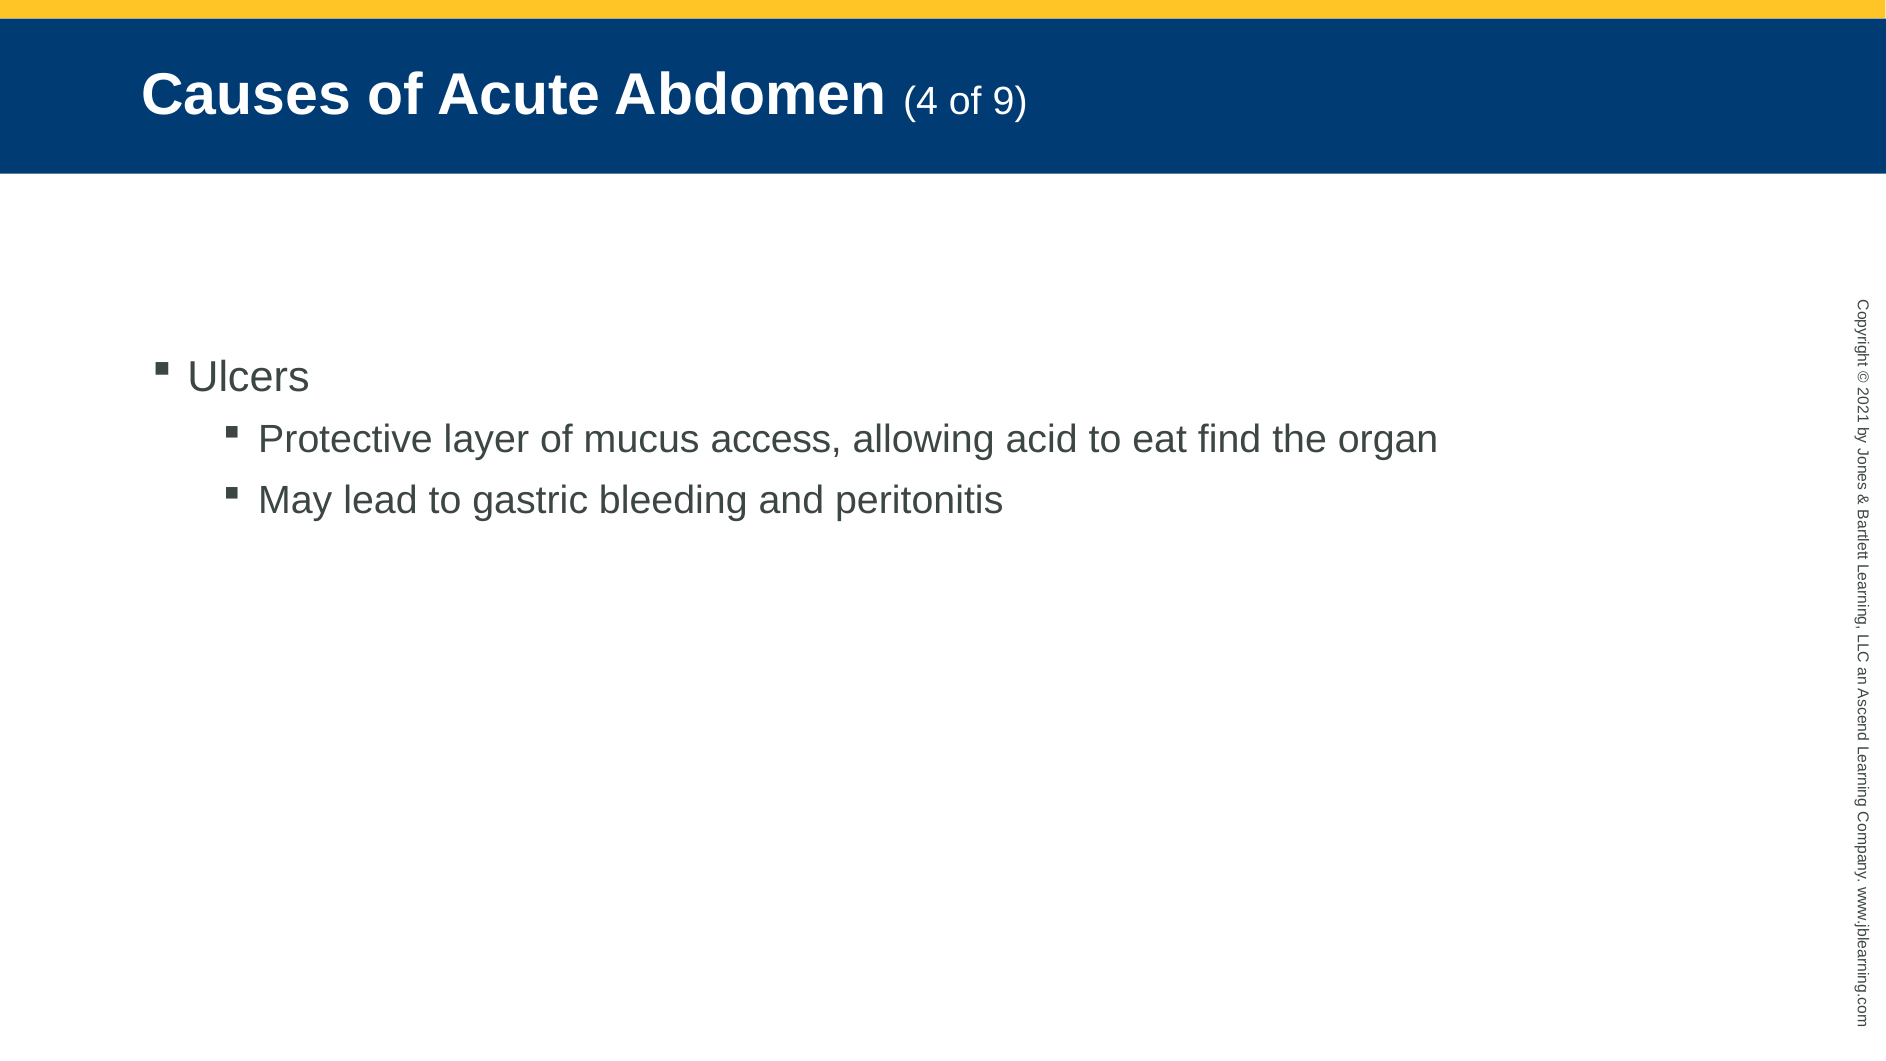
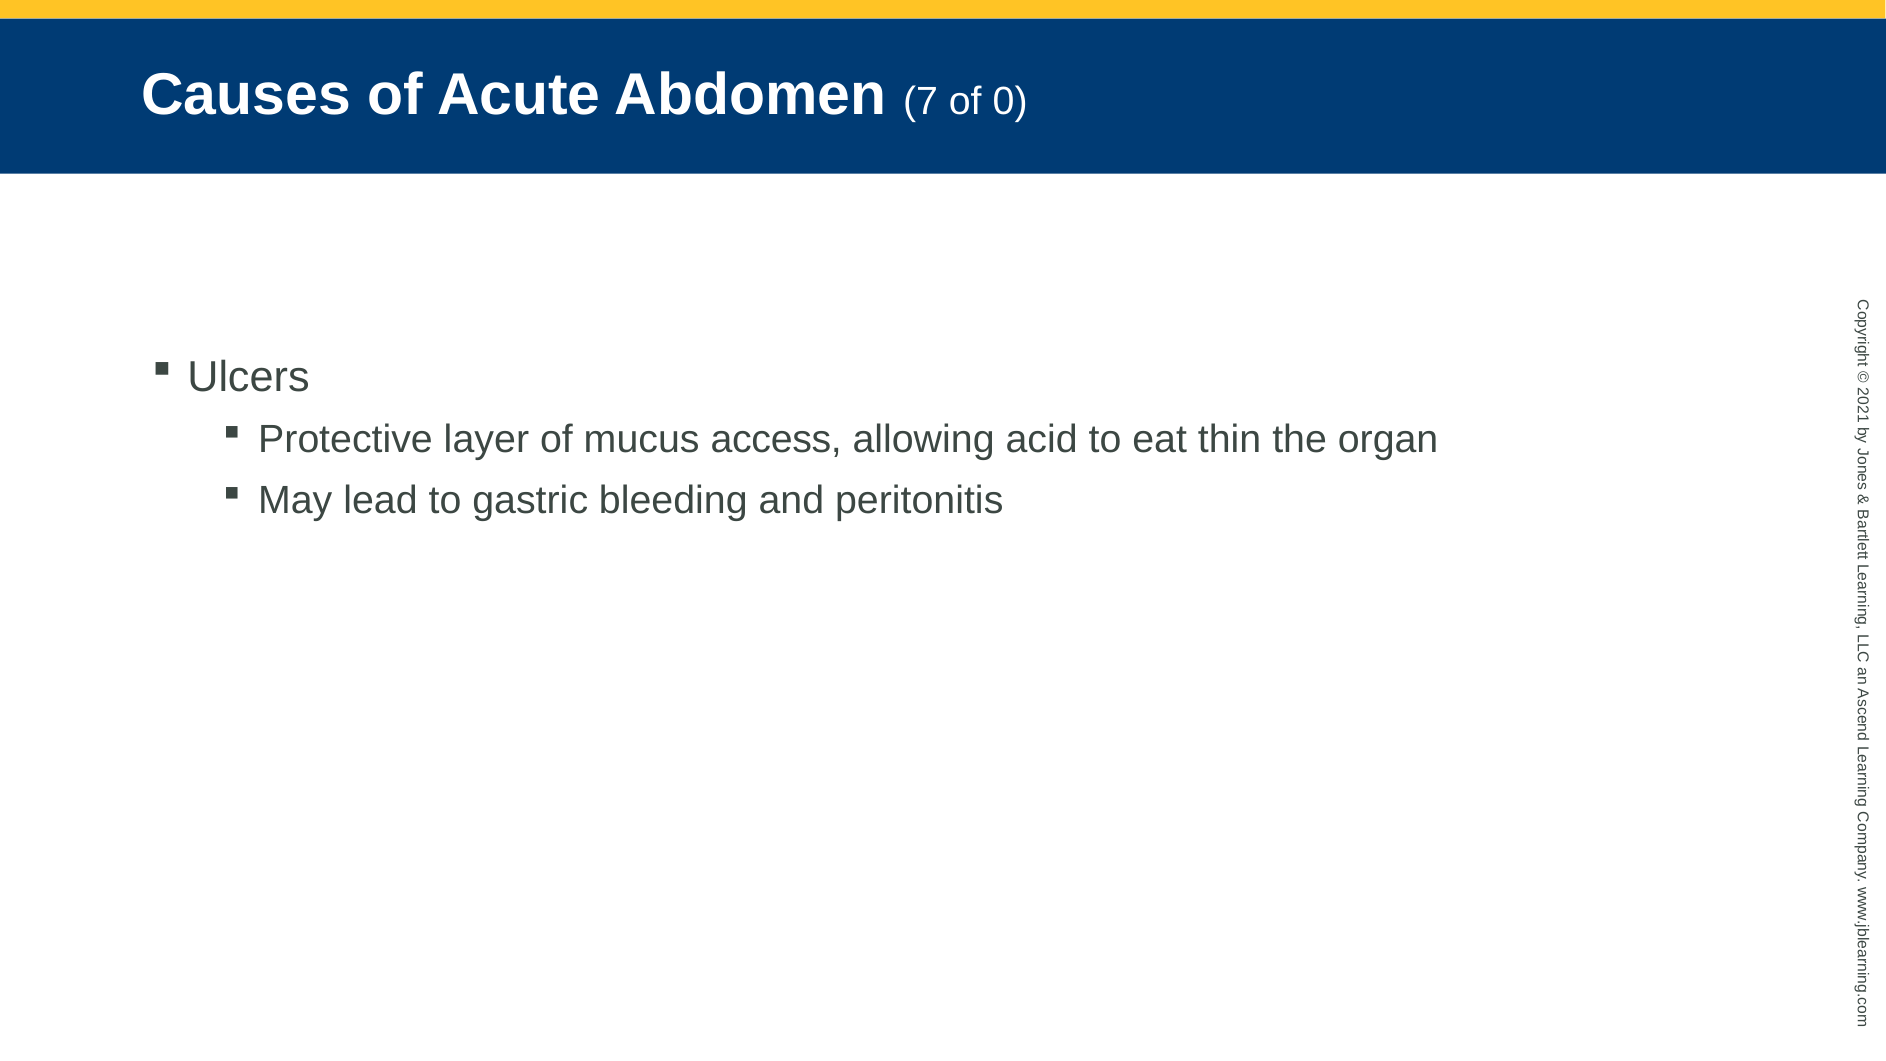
4: 4 -> 7
of 9: 9 -> 0
find: find -> thin
